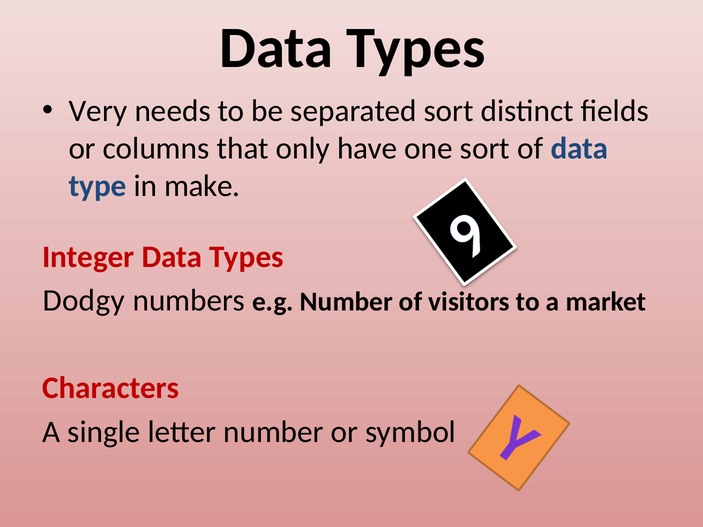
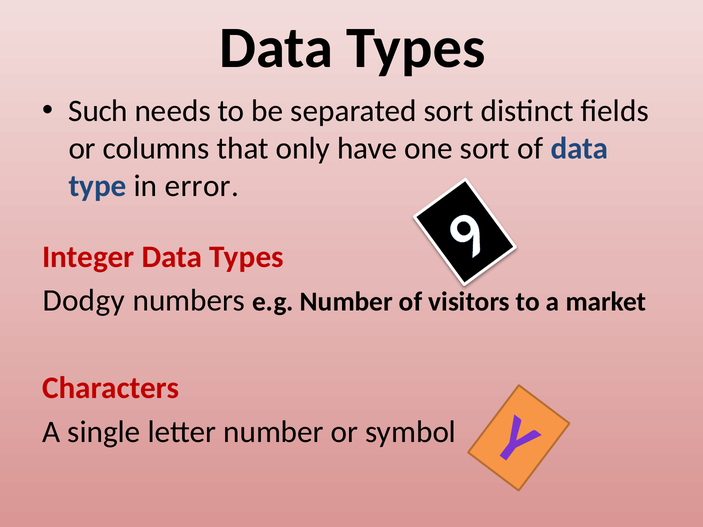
Very: Very -> Such
make: make -> error
